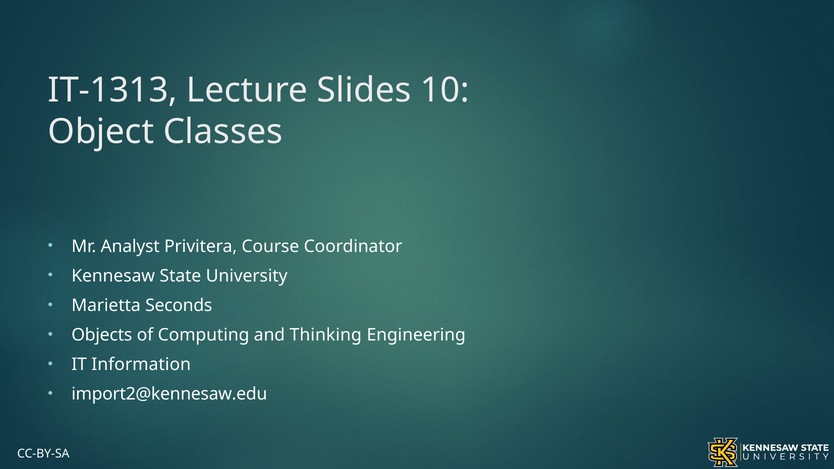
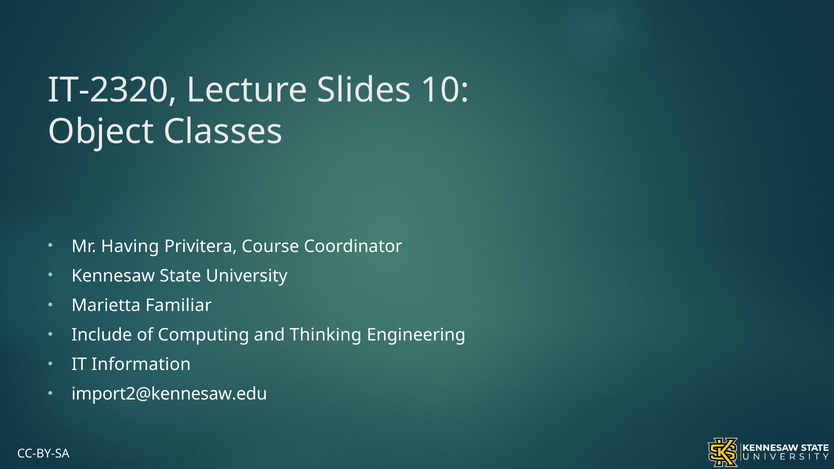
IT-1313: IT-1313 -> IT-2320
Analyst: Analyst -> Having
Seconds: Seconds -> Familiar
Objects: Objects -> Include
